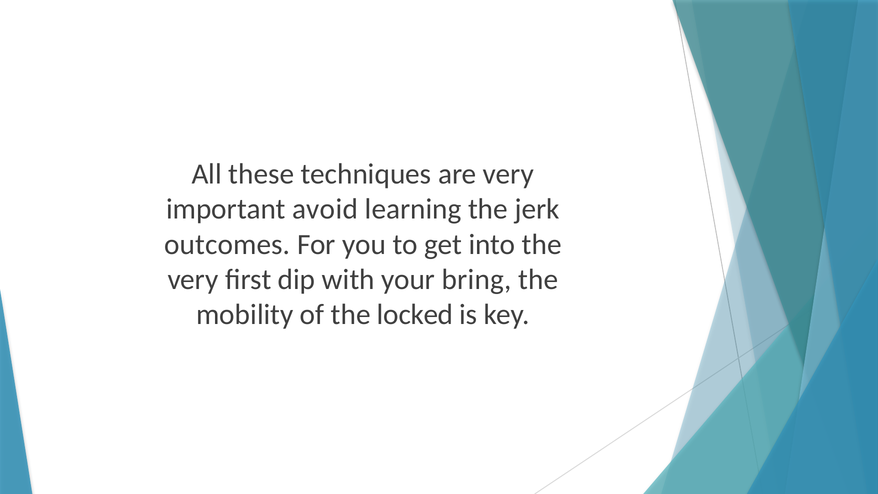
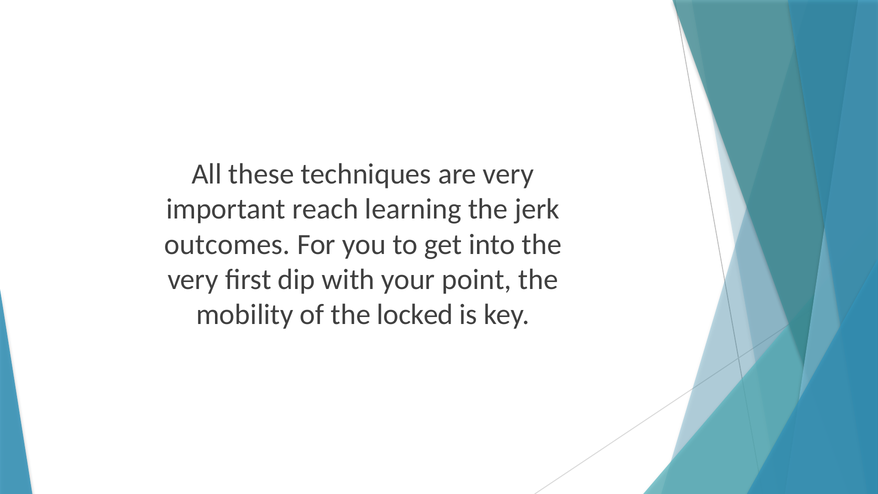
avoid: avoid -> reach
bring: bring -> point
